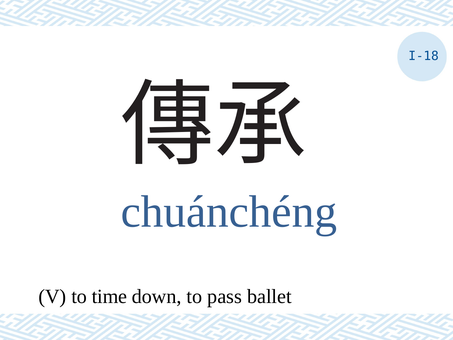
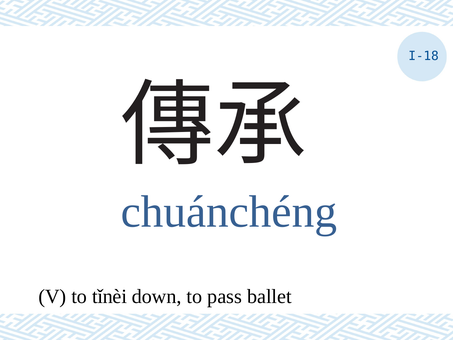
time: time -> tǐnèi
